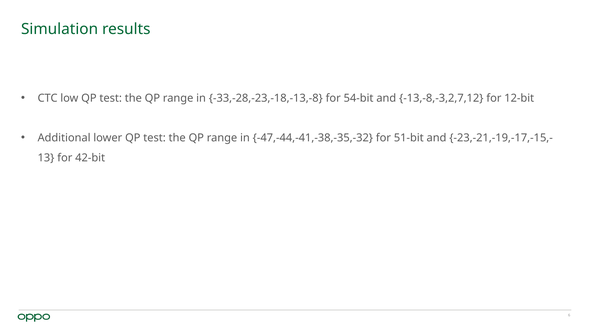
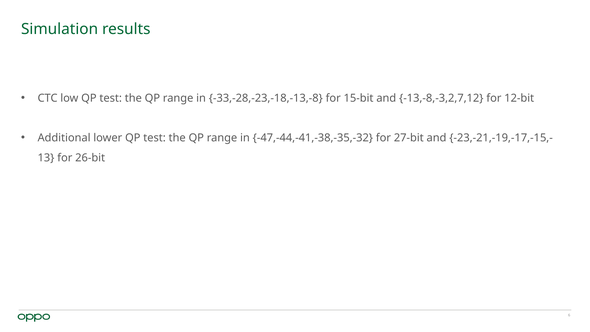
54-bit: 54-bit -> 15-bit
51-bit: 51-bit -> 27-bit
42-bit: 42-bit -> 26-bit
